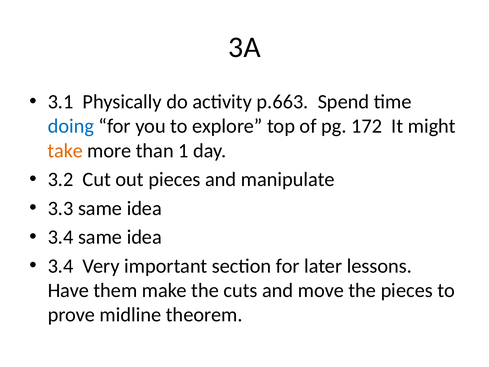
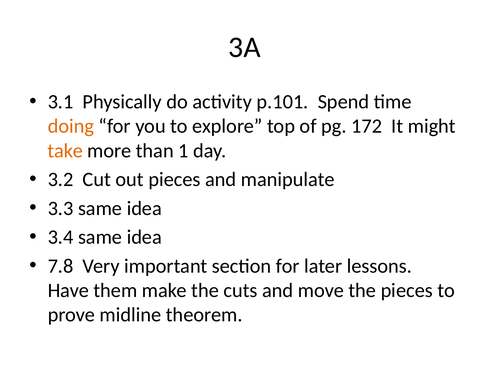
p.663: p.663 -> p.101
doing colour: blue -> orange
3.4 at (61, 266): 3.4 -> 7.8
